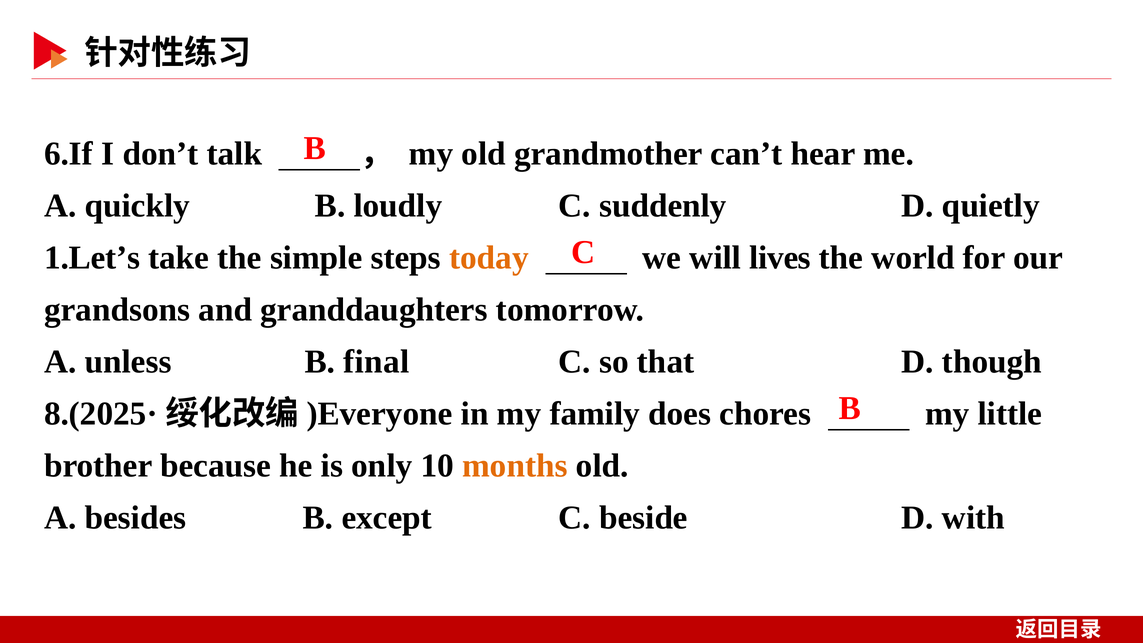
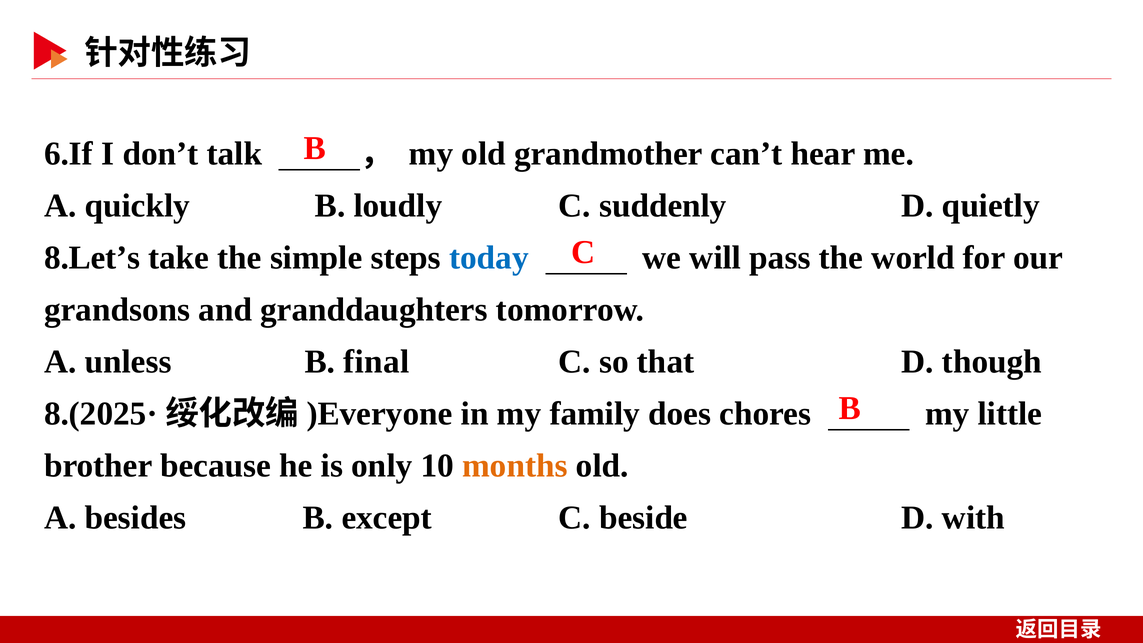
1.Let’s: 1.Let’s -> 8.Let’s
today colour: orange -> blue
lives: lives -> pass
